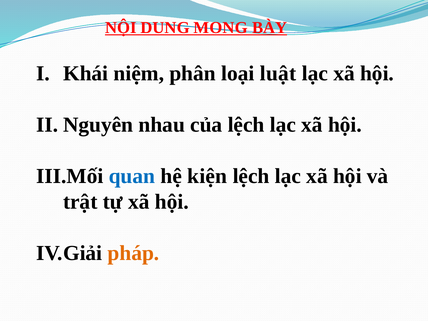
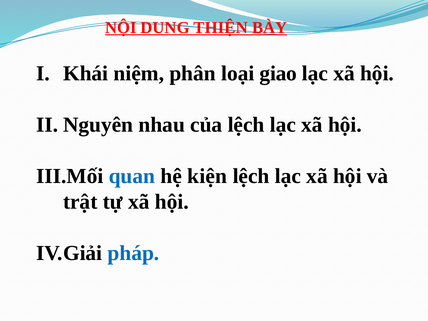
MONG: MONG -> THIỆN
luật: luật -> giao
pháp colour: orange -> blue
